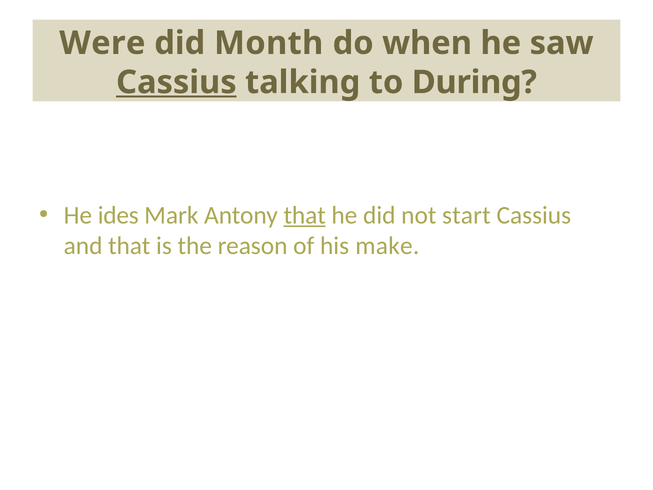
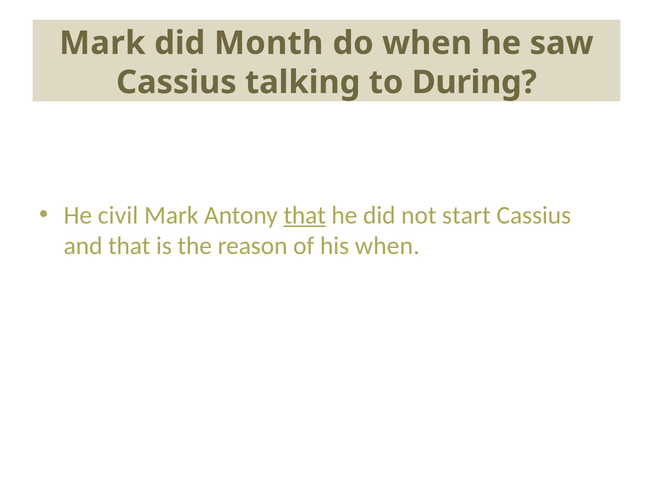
Were at (102, 43): Were -> Mark
Cassius at (176, 82) underline: present -> none
ides: ides -> civil
his make: make -> when
